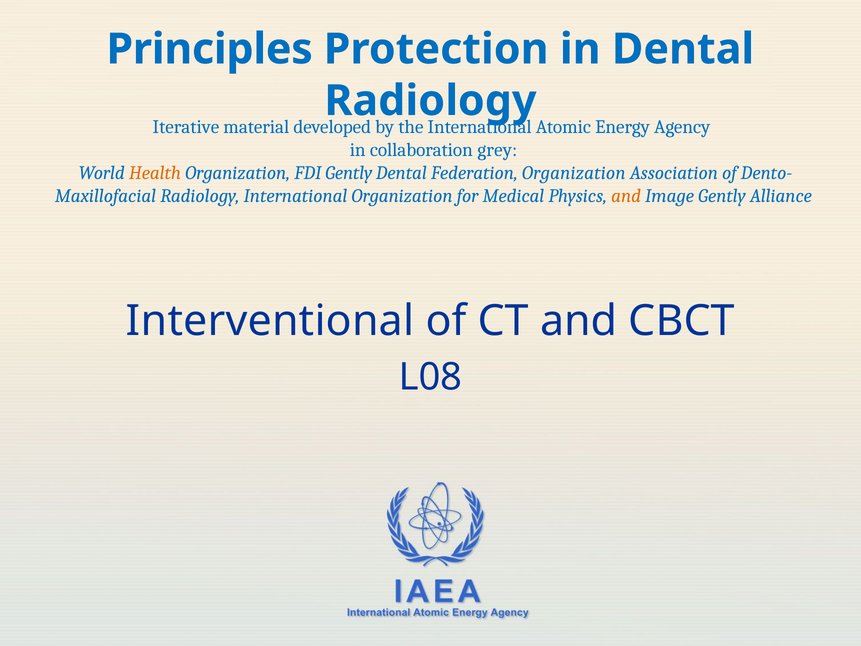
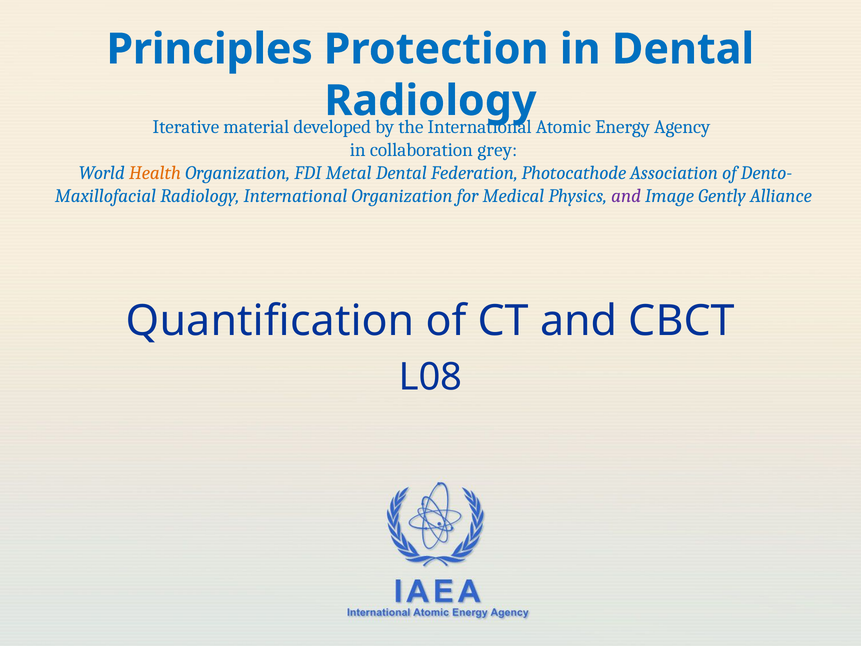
FDI Gently: Gently -> Metal
Federation Organization: Organization -> Photocathode
and at (626, 196) colour: orange -> purple
Interventional: Interventional -> Quantification
